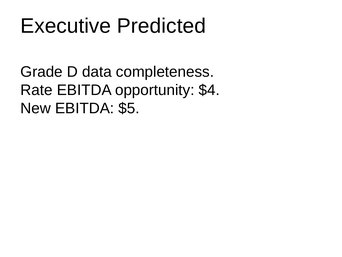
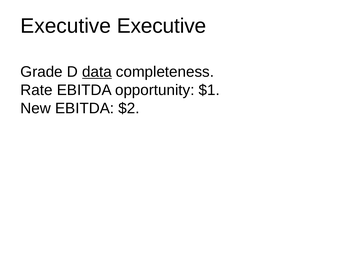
Executive Predicted: Predicted -> Executive
data underline: none -> present
$4: $4 -> $1
$5: $5 -> $2
